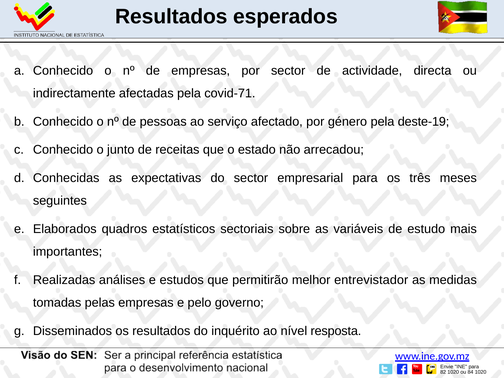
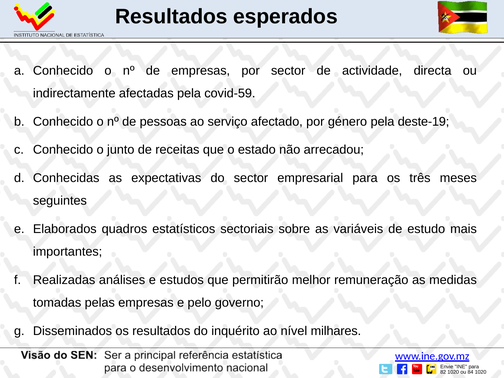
covid-71: covid-71 -> covid-59
entrevistador: entrevistador -> remuneração
resposta: resposta -> milhares
